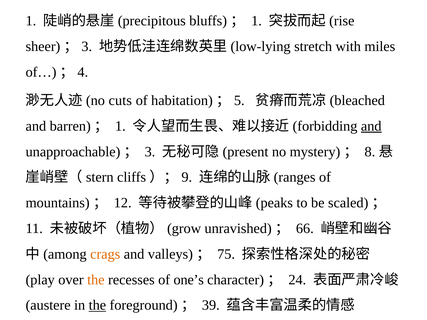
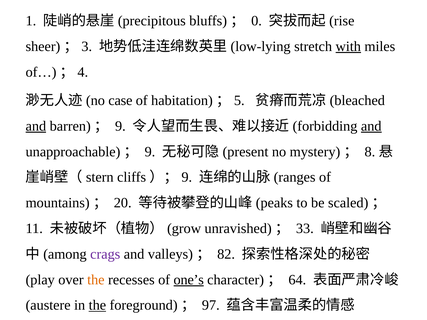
bluffs)； 1: 1 -> 0
with underline: none -> present
cuts: cuts -> case
and at (36, 126) underline: none -> present
barren)； 1: 1 -> 9
unapproachable)； 3: 3 -> 9
12: 12 -> 20
66: 66 -> 33
crags colour: orange -> purple
75: 75 -> 82
one’s underline: none -> present
24: 24 -> 64
39: 39 -> 97
